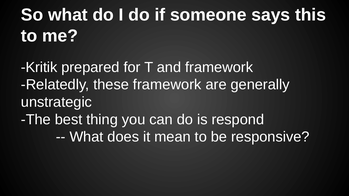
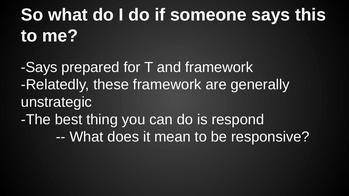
Kritik at (39, 67): Kritik -> Says
